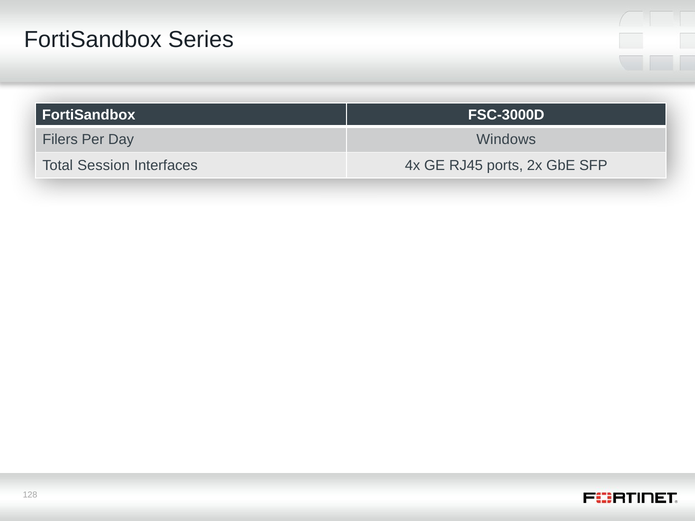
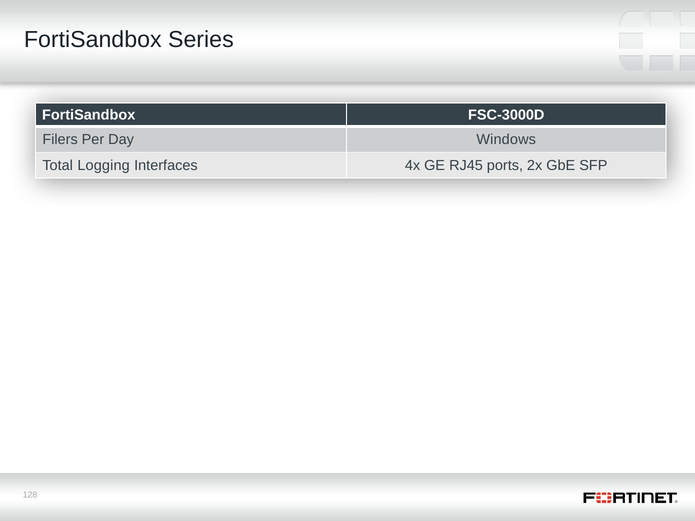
Session: Session -> Logging
